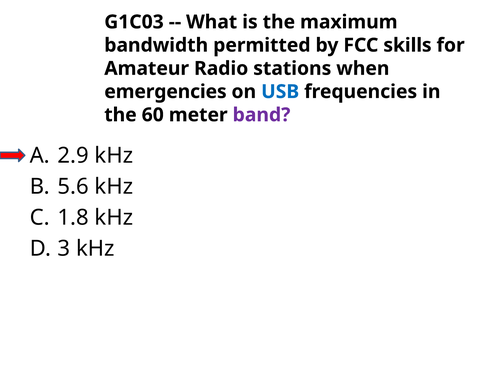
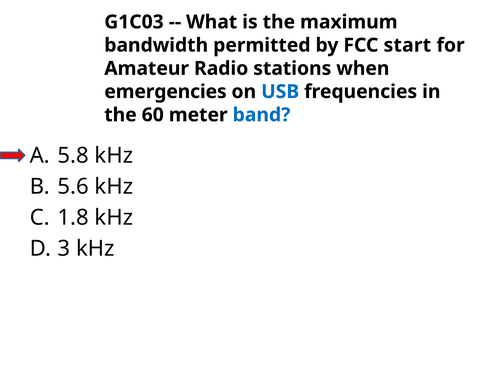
skills: skills -> start
band colour: purple -> blue
2.9: 2.9 -> 5.8
